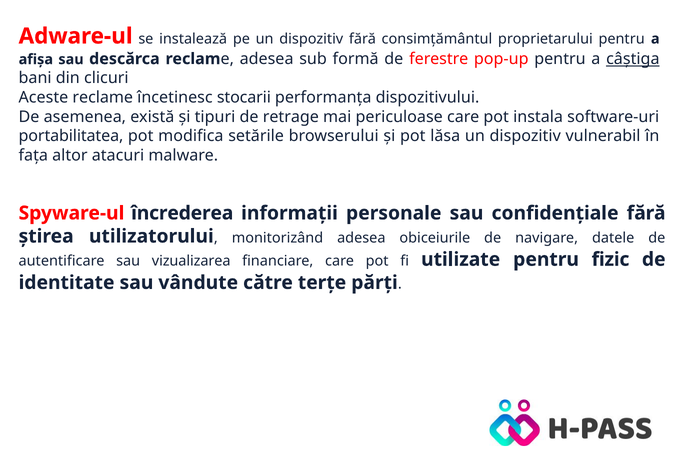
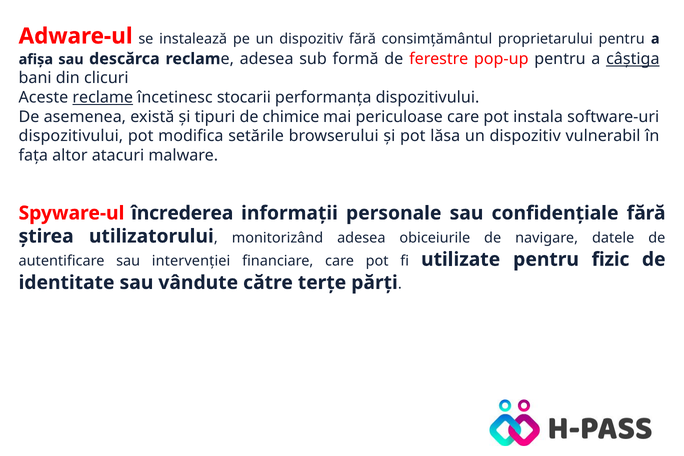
reclame underline: none -> present
retrage: retrage -> chimice
portabilitatea at (71, 136): portabilitatea -> dispozitivului
vizualizarea: vizualizarea -> intervenției
